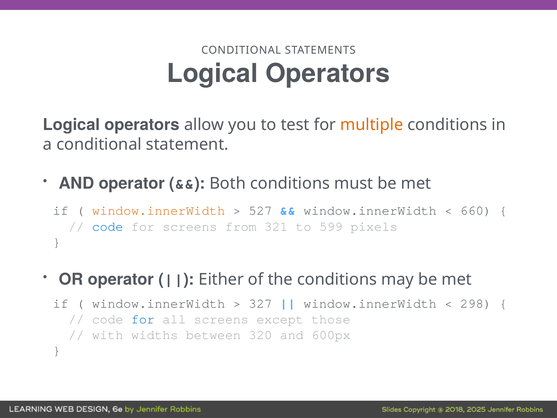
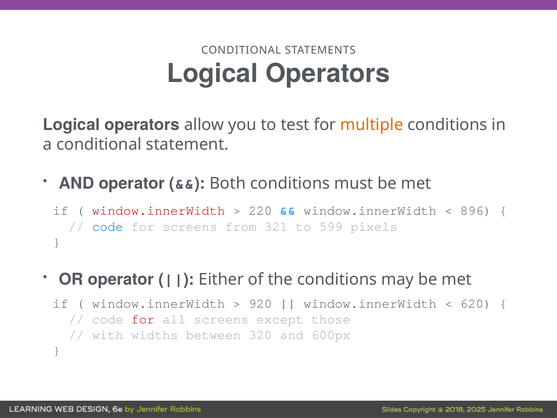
window.innerWidth at (159, 211) colour: orange -> red
527: 527 -> 220
660: 660 -> 896
327: 327 -> 920
298: 298 -> 620
for at (143, 319) colour: blue -> red
